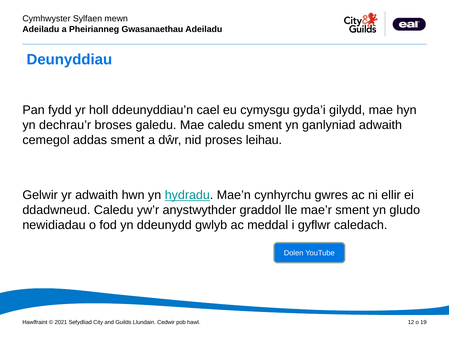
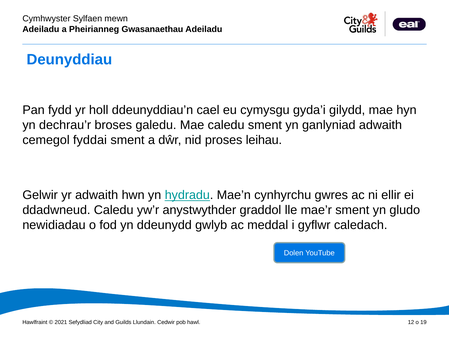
addas: addas -> fyddai
